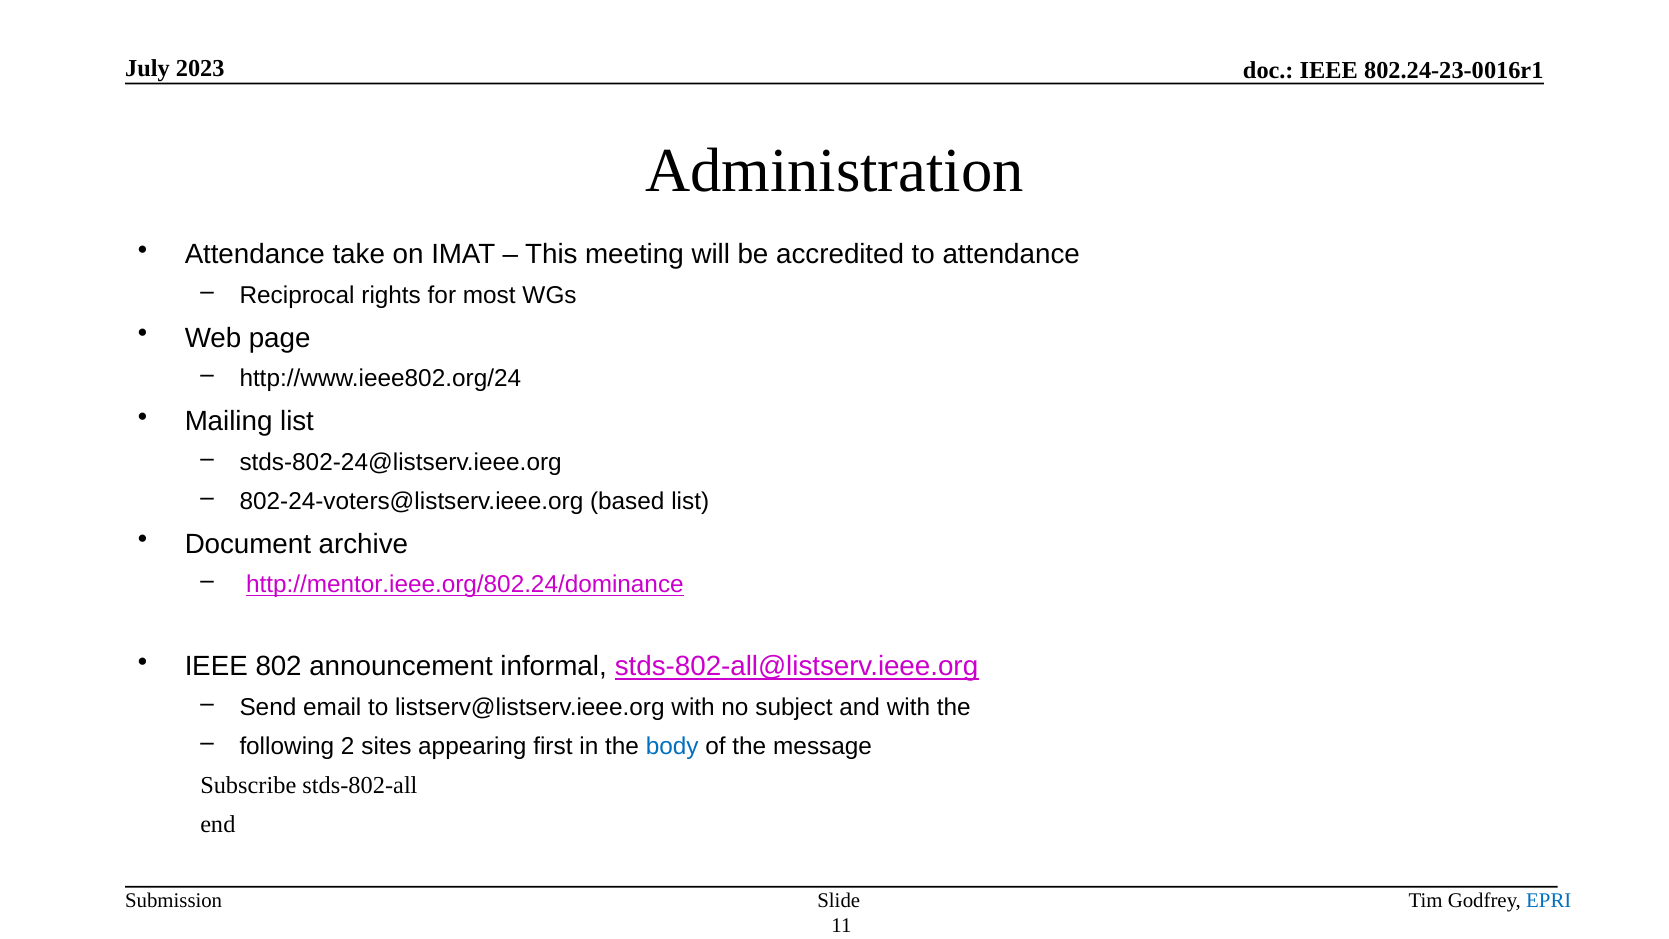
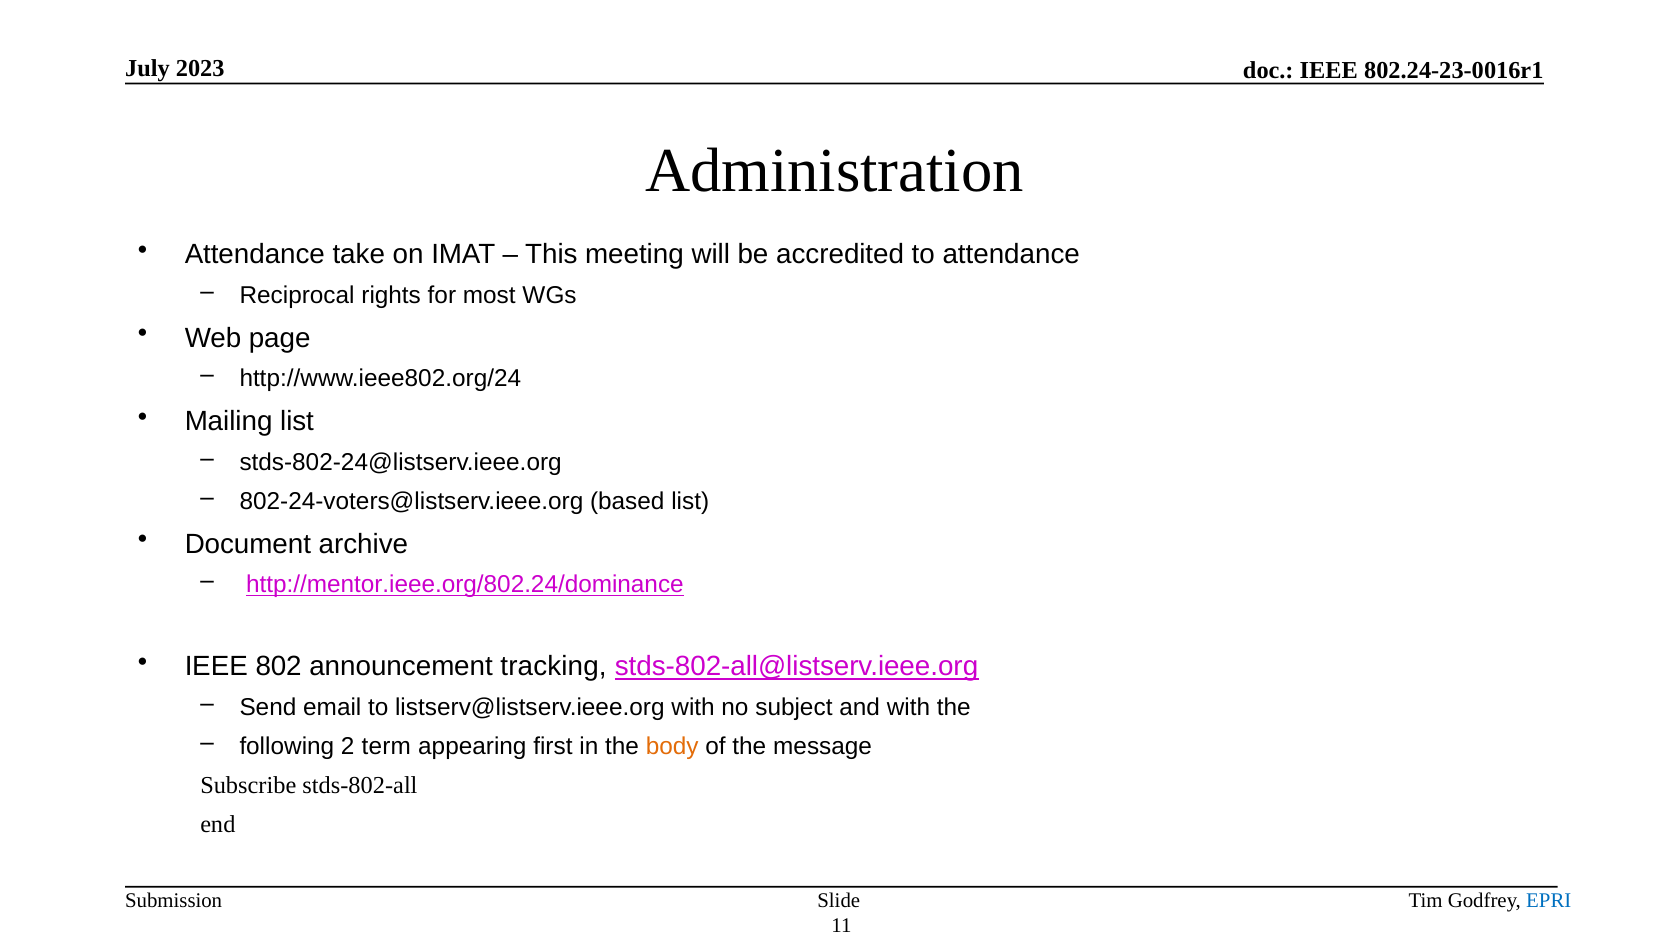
informal: informal -> tracking
sites: sites -> term
body colour: blue -> orange
